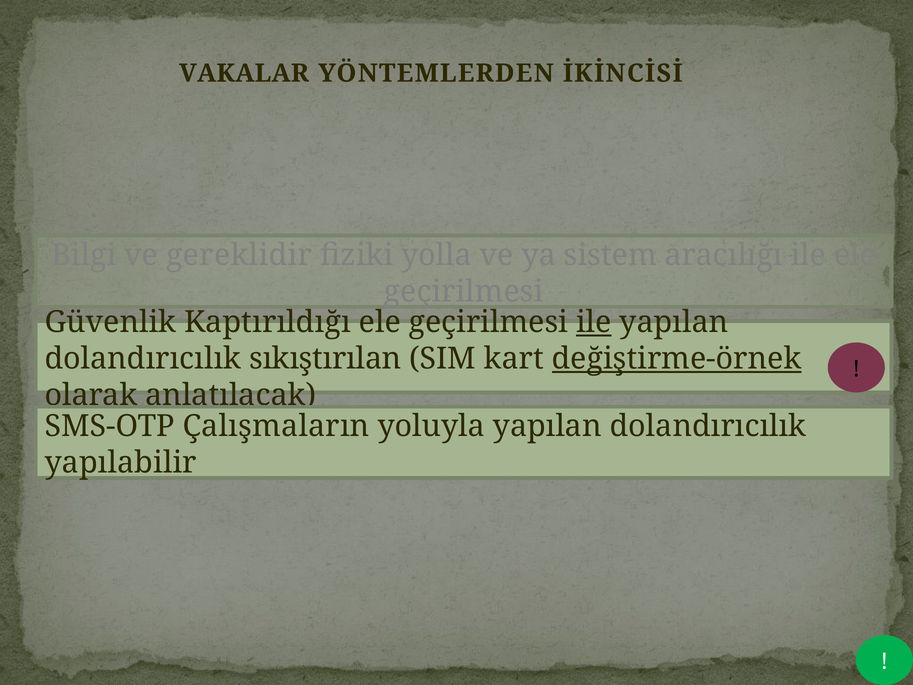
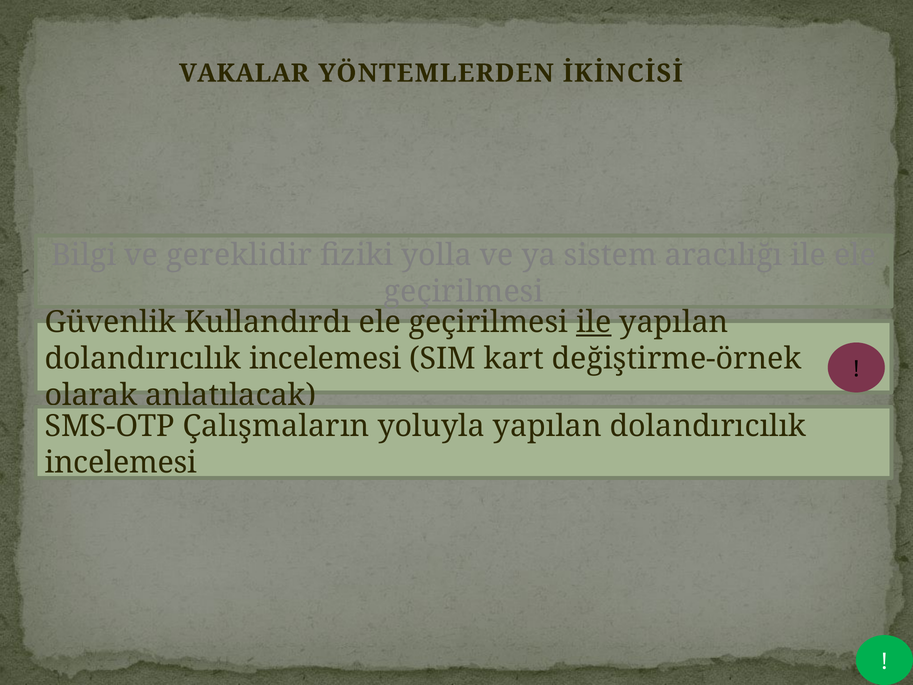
Kaptırıldığı: Kaptırıldığı -> Kullandırdı
sıkıştırılan at (325, 359): sıkıştırılan -> incelemesi
değiştirme-örnek underline: present -> none
yapılabilir at (121, 463): yapılabilir -> incelemesi
